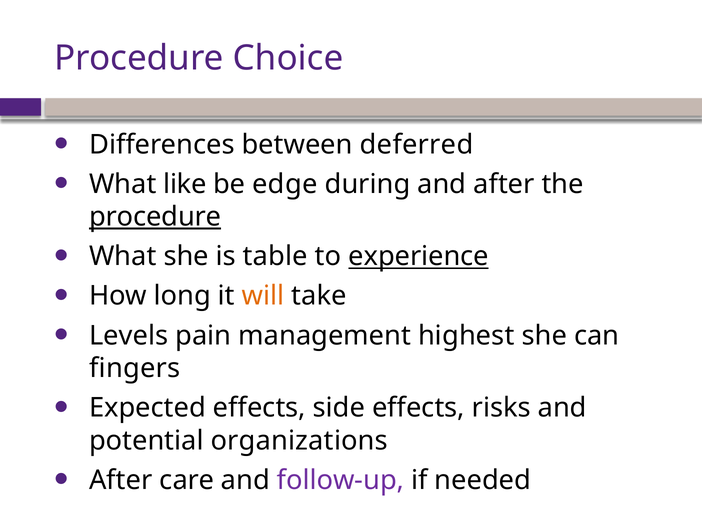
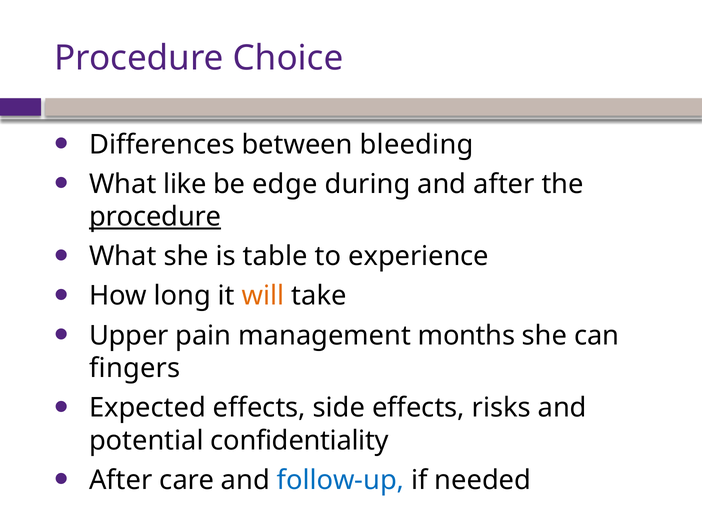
deferred: deferred -> bleeding
experience underline: present -> none
Levels: Levels -> Upper
highest: highest -> months
organizations: organizations -> confidentiality
follow-up colour: purple -> blue
